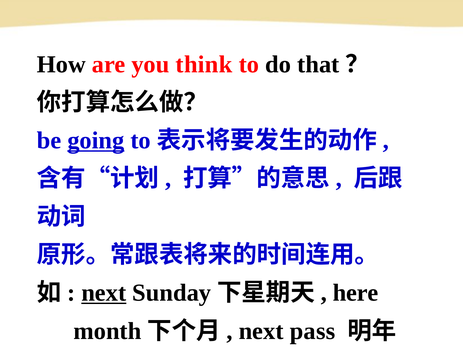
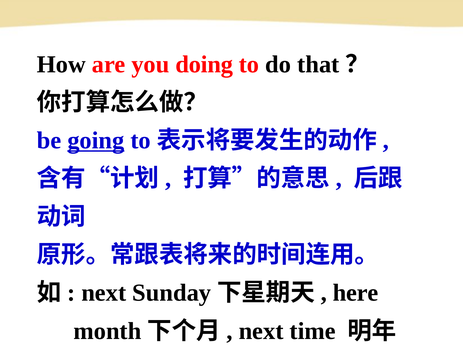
think: think -> doing
next at (104, 293) underline: present -> none
pass: pass -> time
